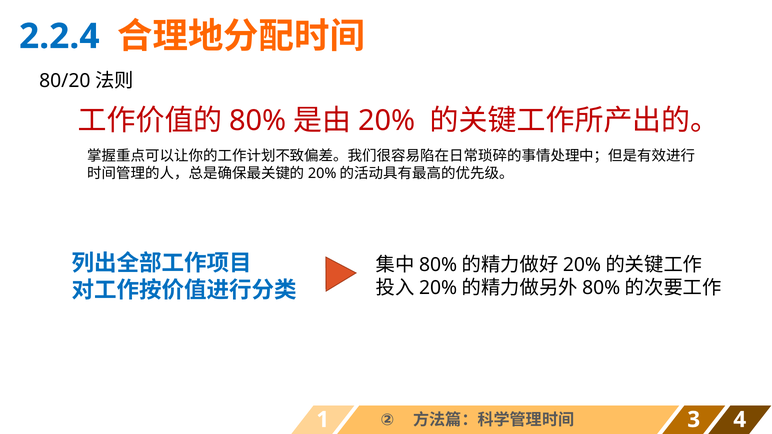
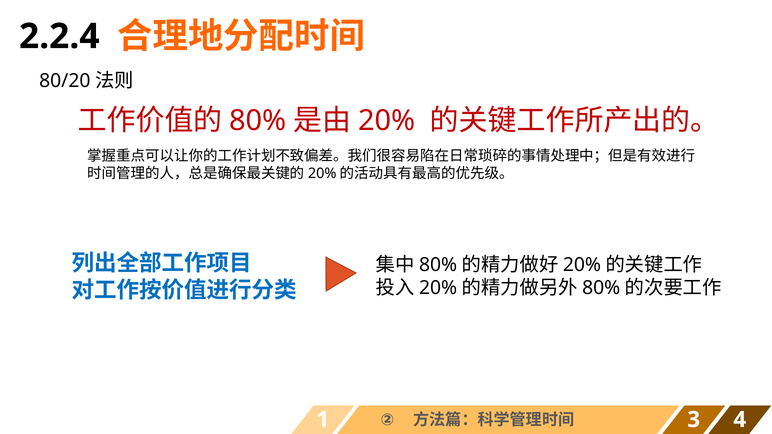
2.2.4 colour: blue -> black
